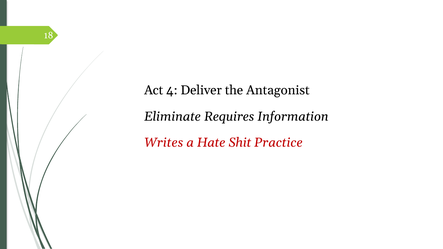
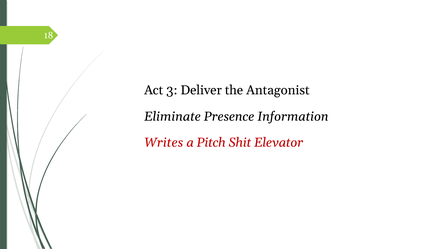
4: 4 -> 3
Requires: Requires -> Presence
Hate: Hate -> Pitch
Practice: Practice -> Elevator
